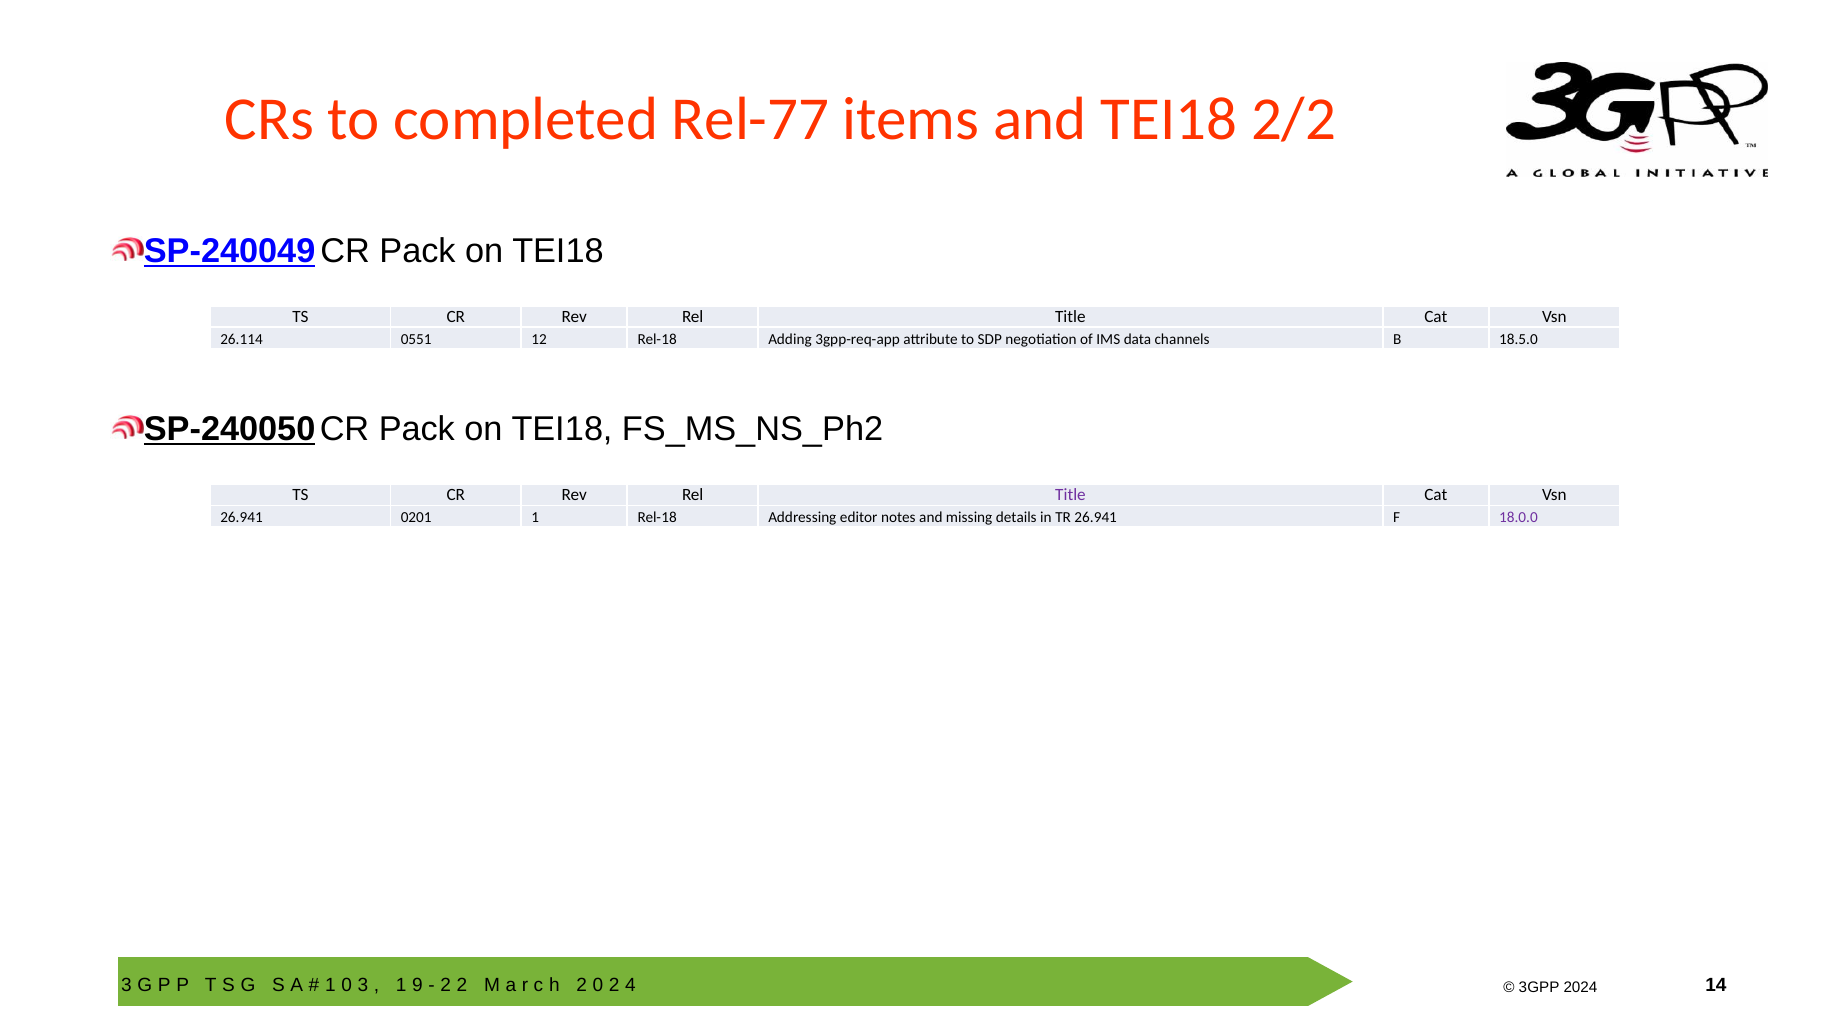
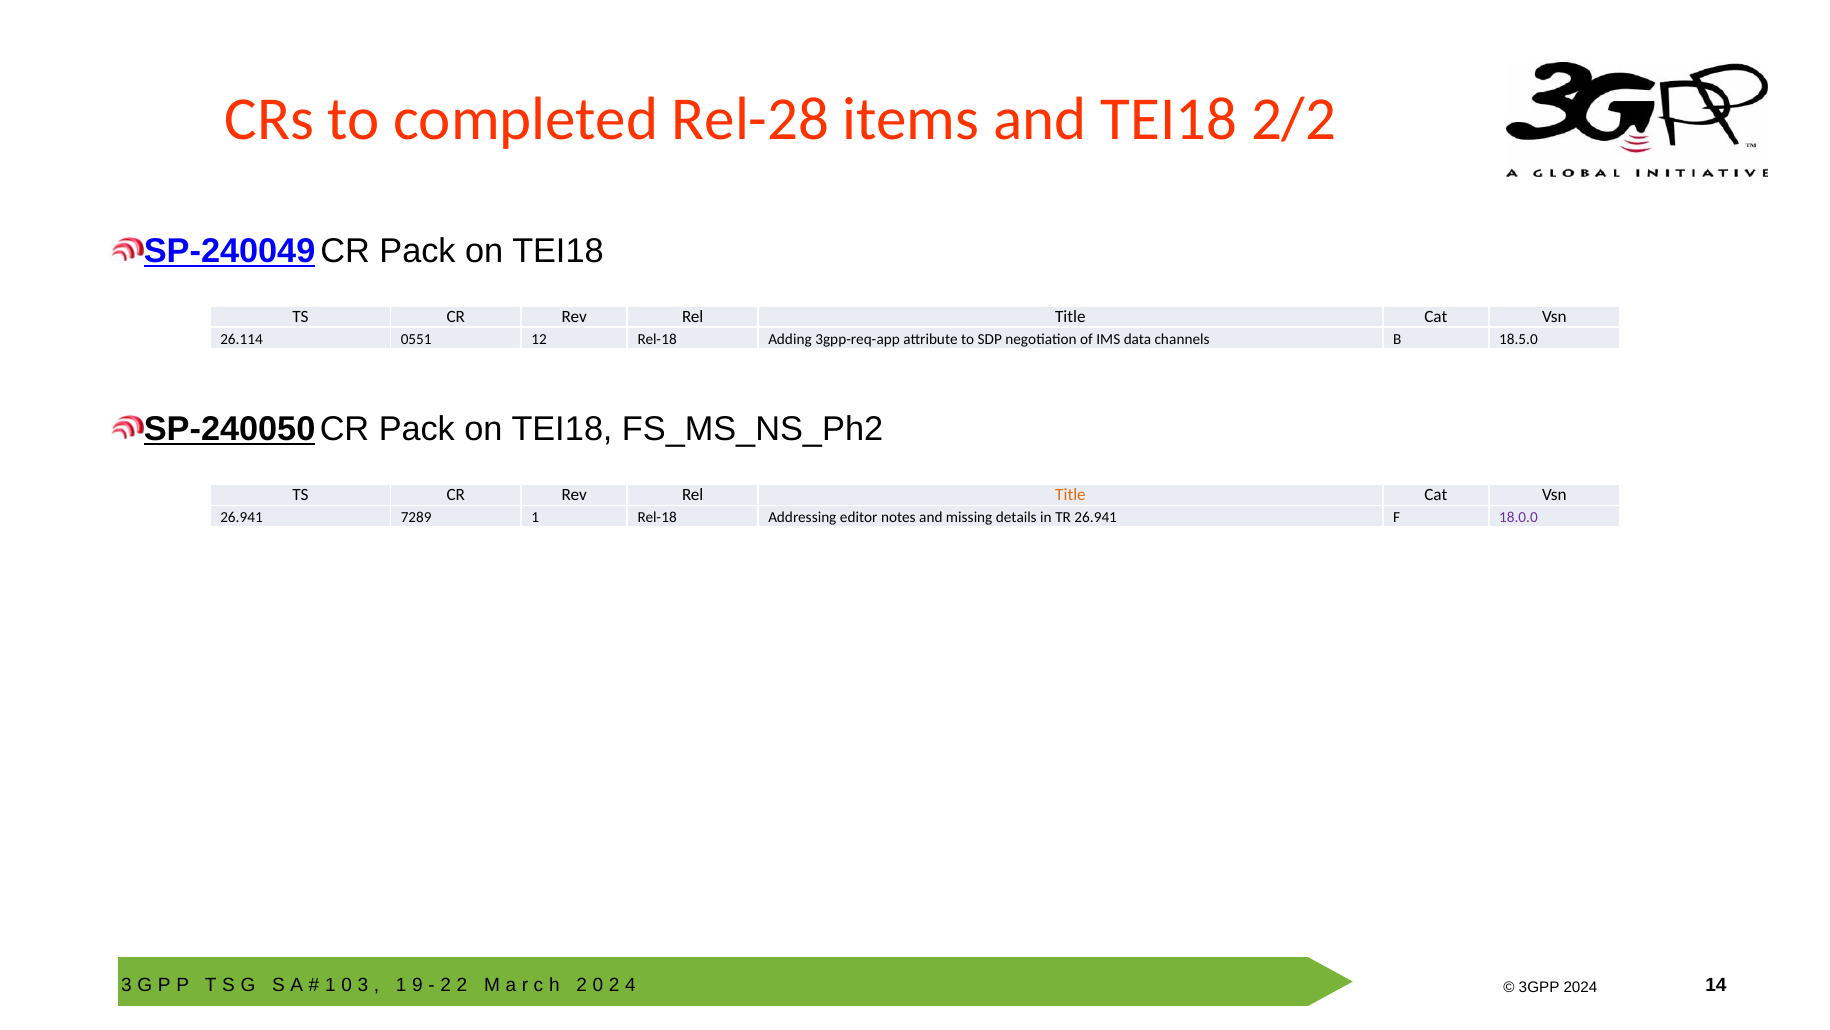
Rel-77: Rel-77 -> Rel-28
Title at (1070, 495) colour: purple -> orange
0201: 0201 -> 7289
